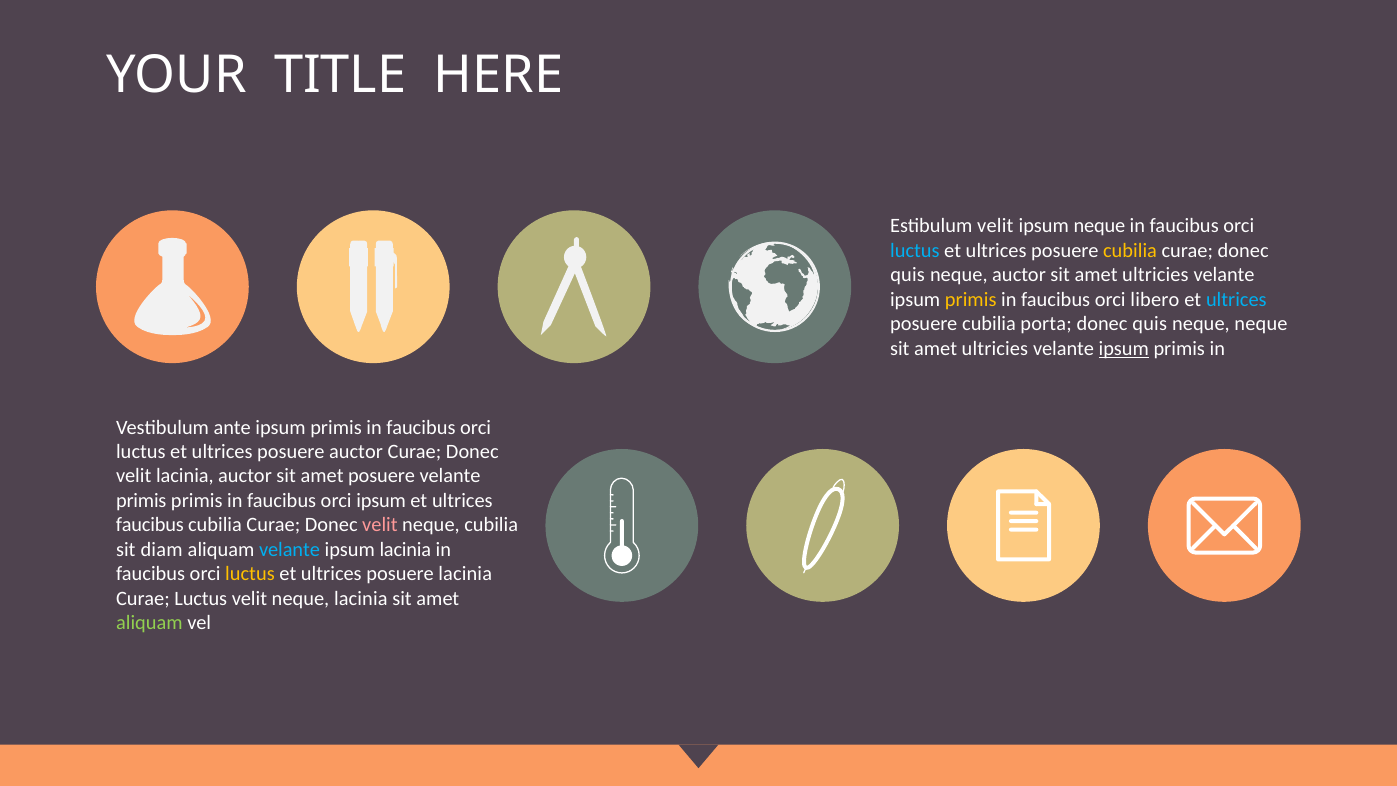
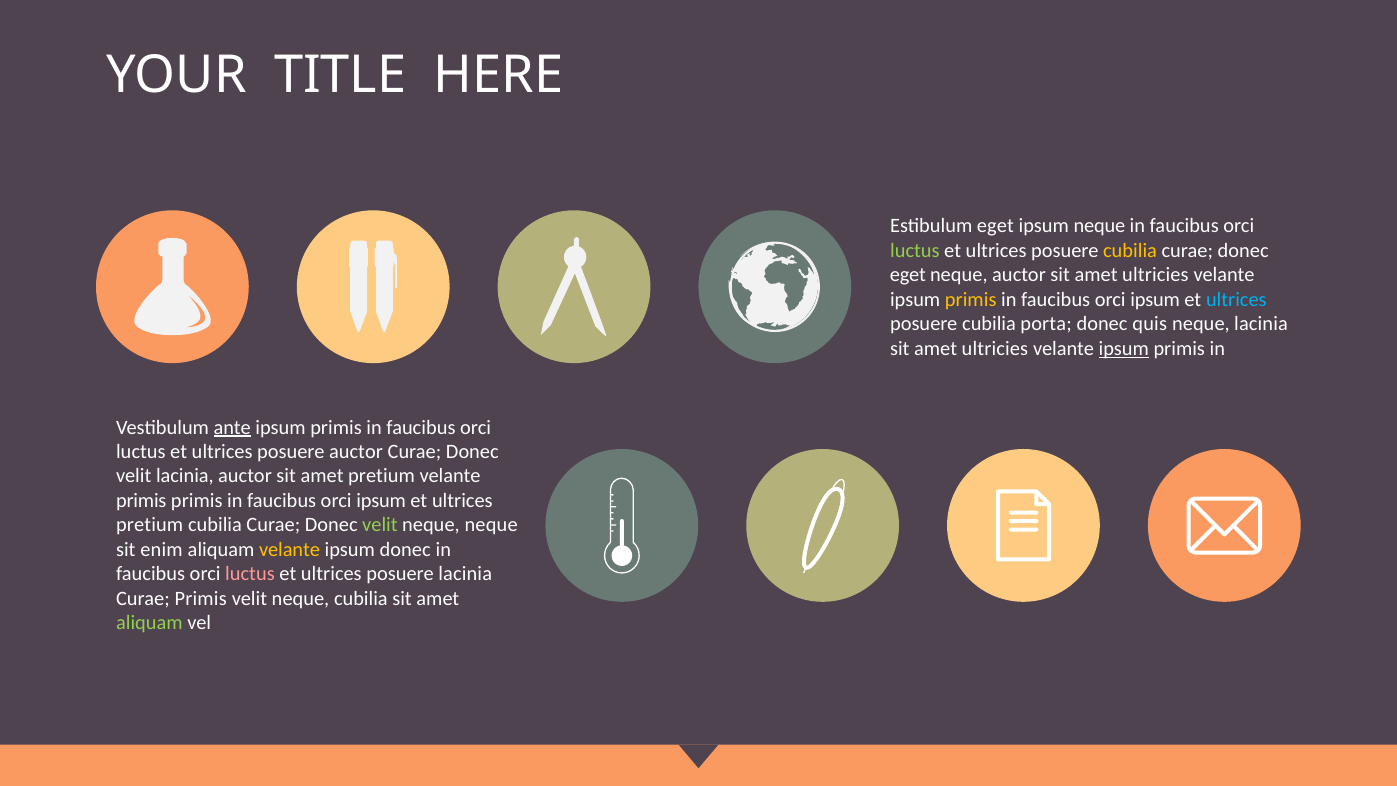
Estibulum velit: velit -> eget
luctus at (915, 250) colour: light blue -> light green
quis at (908, 275): quis -> eget
libero at (1155, 299): libero -> ipsum
neque neque: neque -> lacinia
ante underline: none -> present
amet posuere: posuere -> pretium
faucibus at (150, 525): faucibus -> pretium
velit at (380, 525) colour: pink -> light green
neque cubilia: cubilia -> neque
diam: diam -> enim
velante at (289, 549) colour: light blue -> yellow
ipsum lacinia: lacinia -> donec
luctus at (250, 574) colour: yellow -> pink
Curae Luctus: Luctus -> Primis
neque lacinia: lacinia -> cubilia
